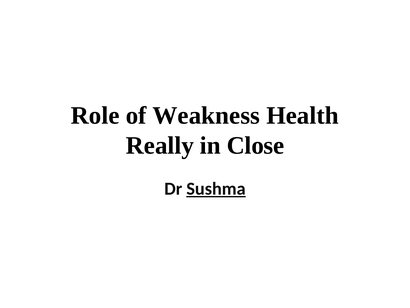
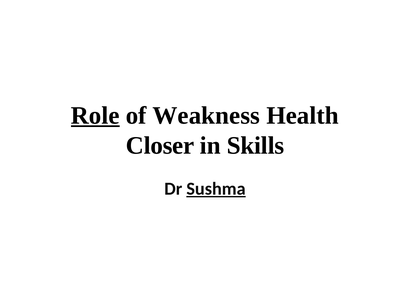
Role underline: none -> present
Really: Really -> Closer
Close: Close -> Skills
